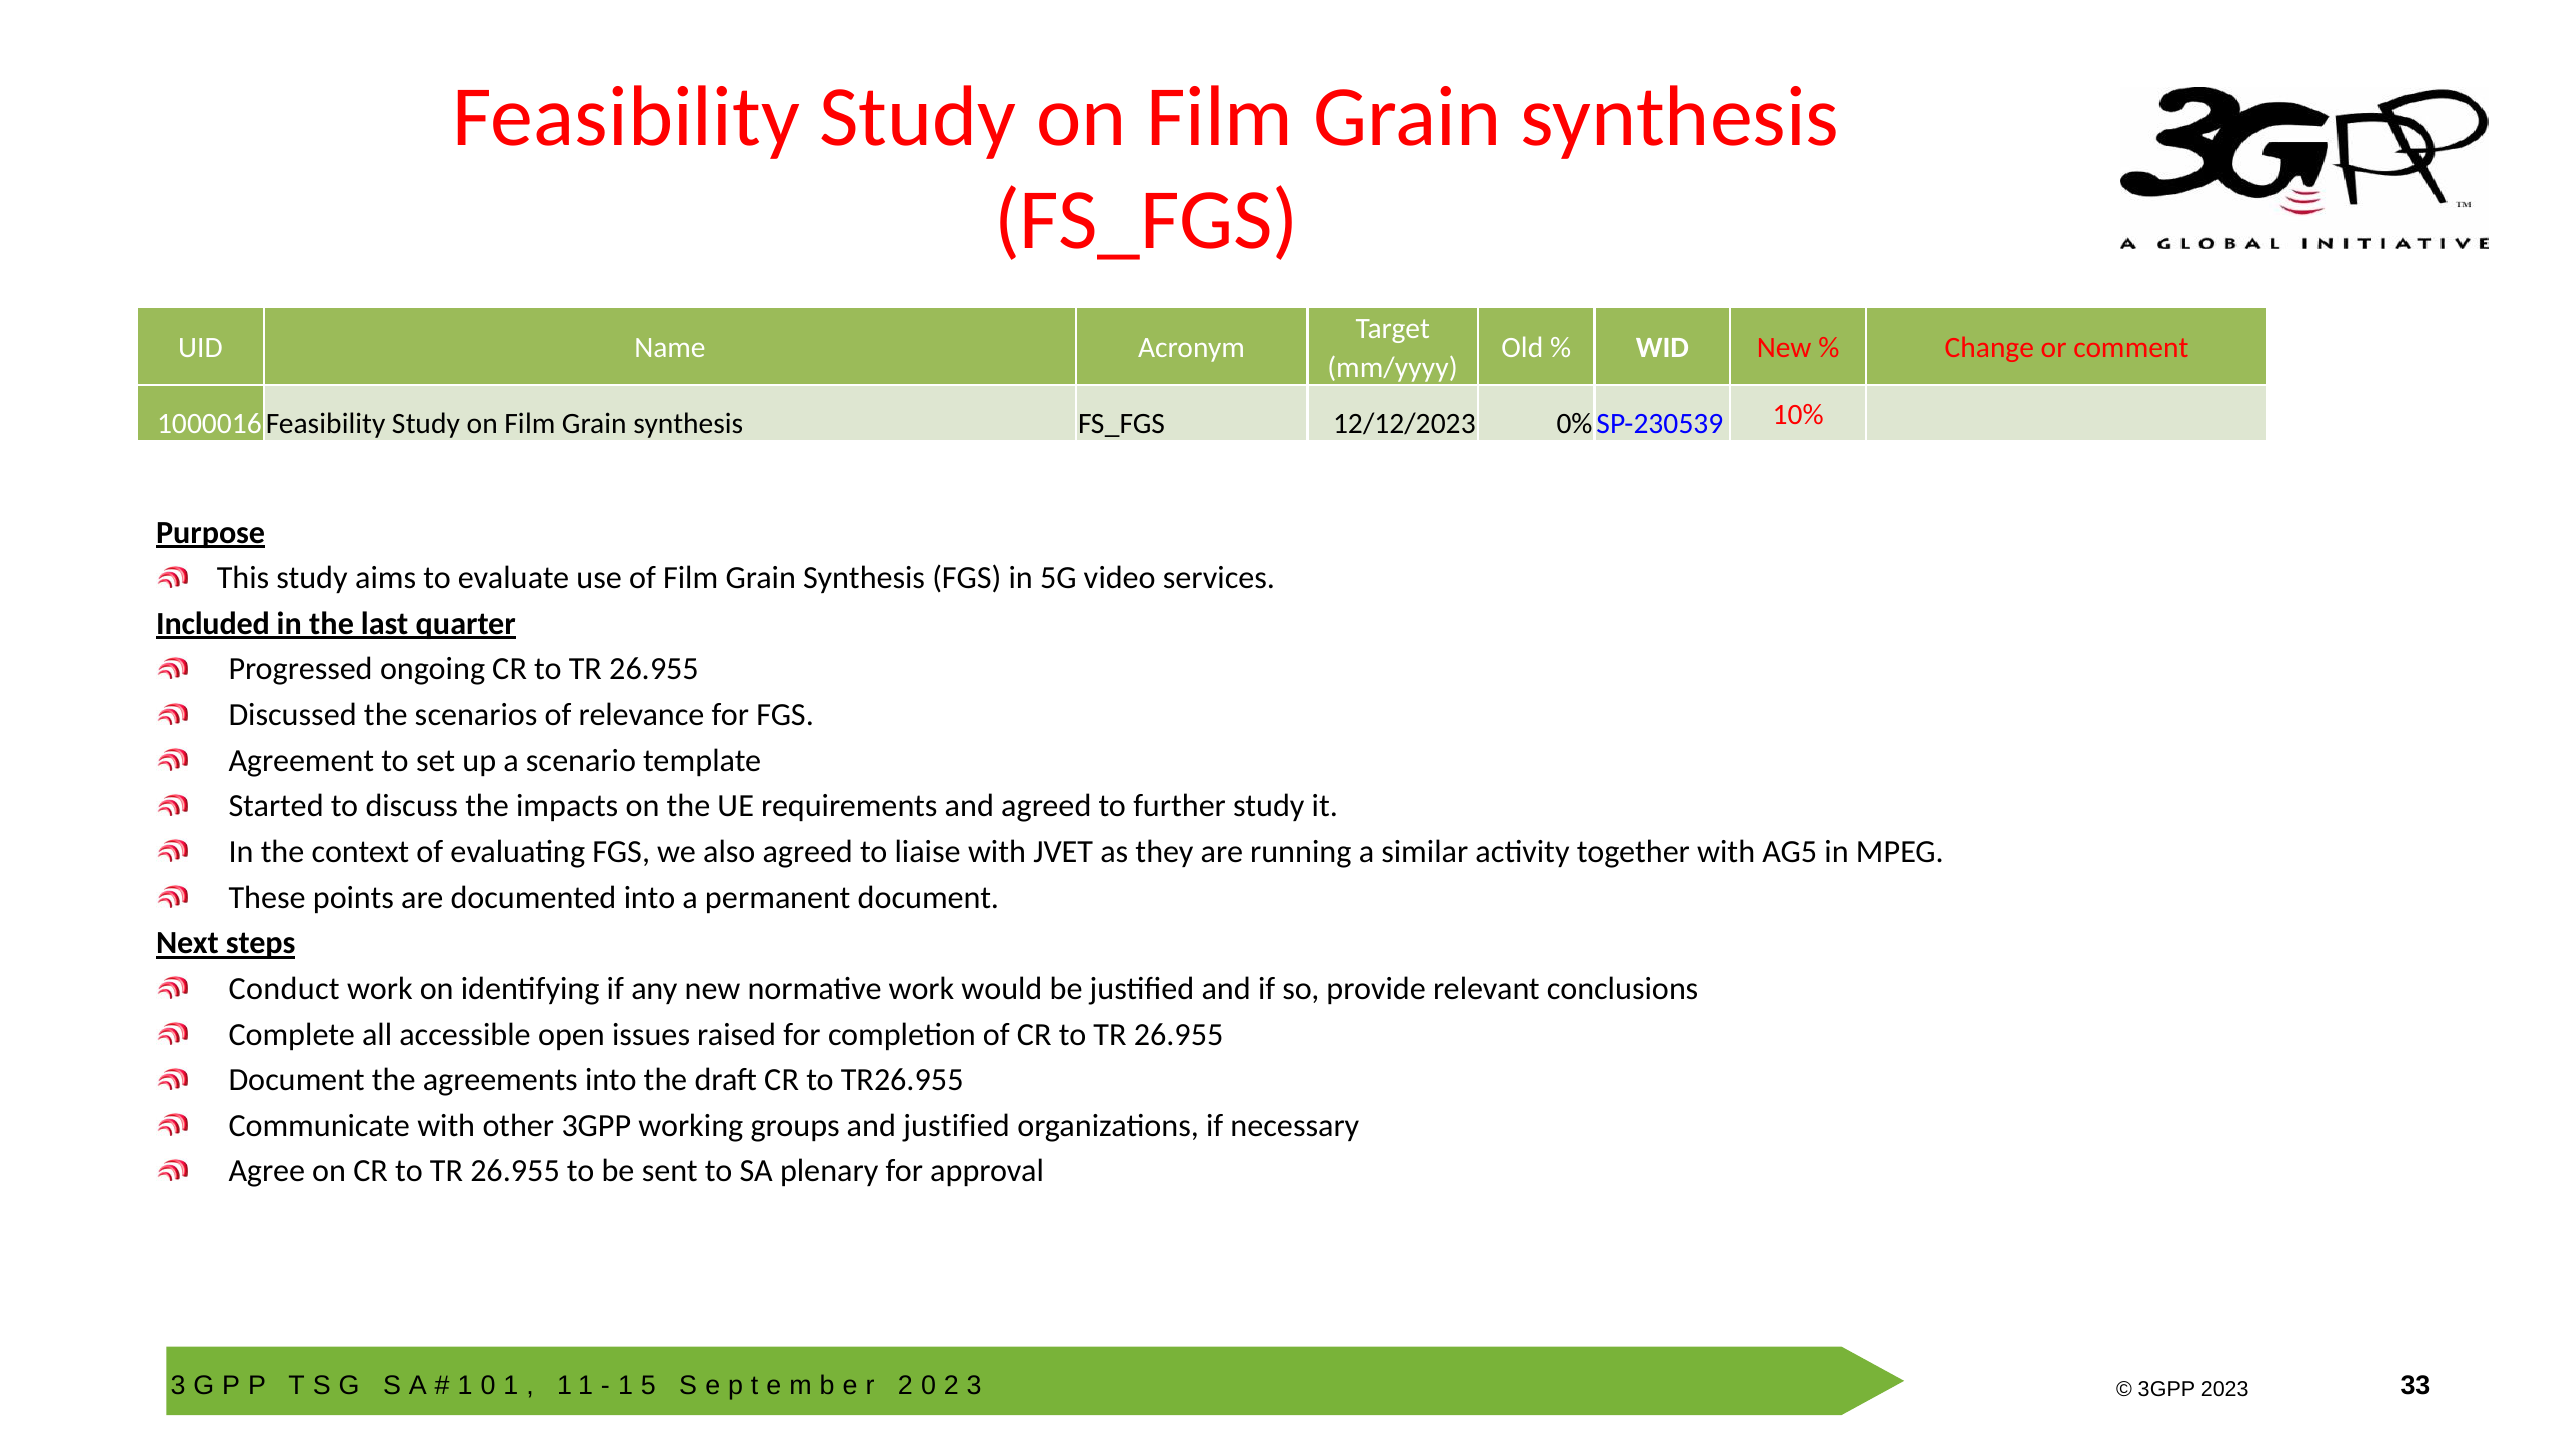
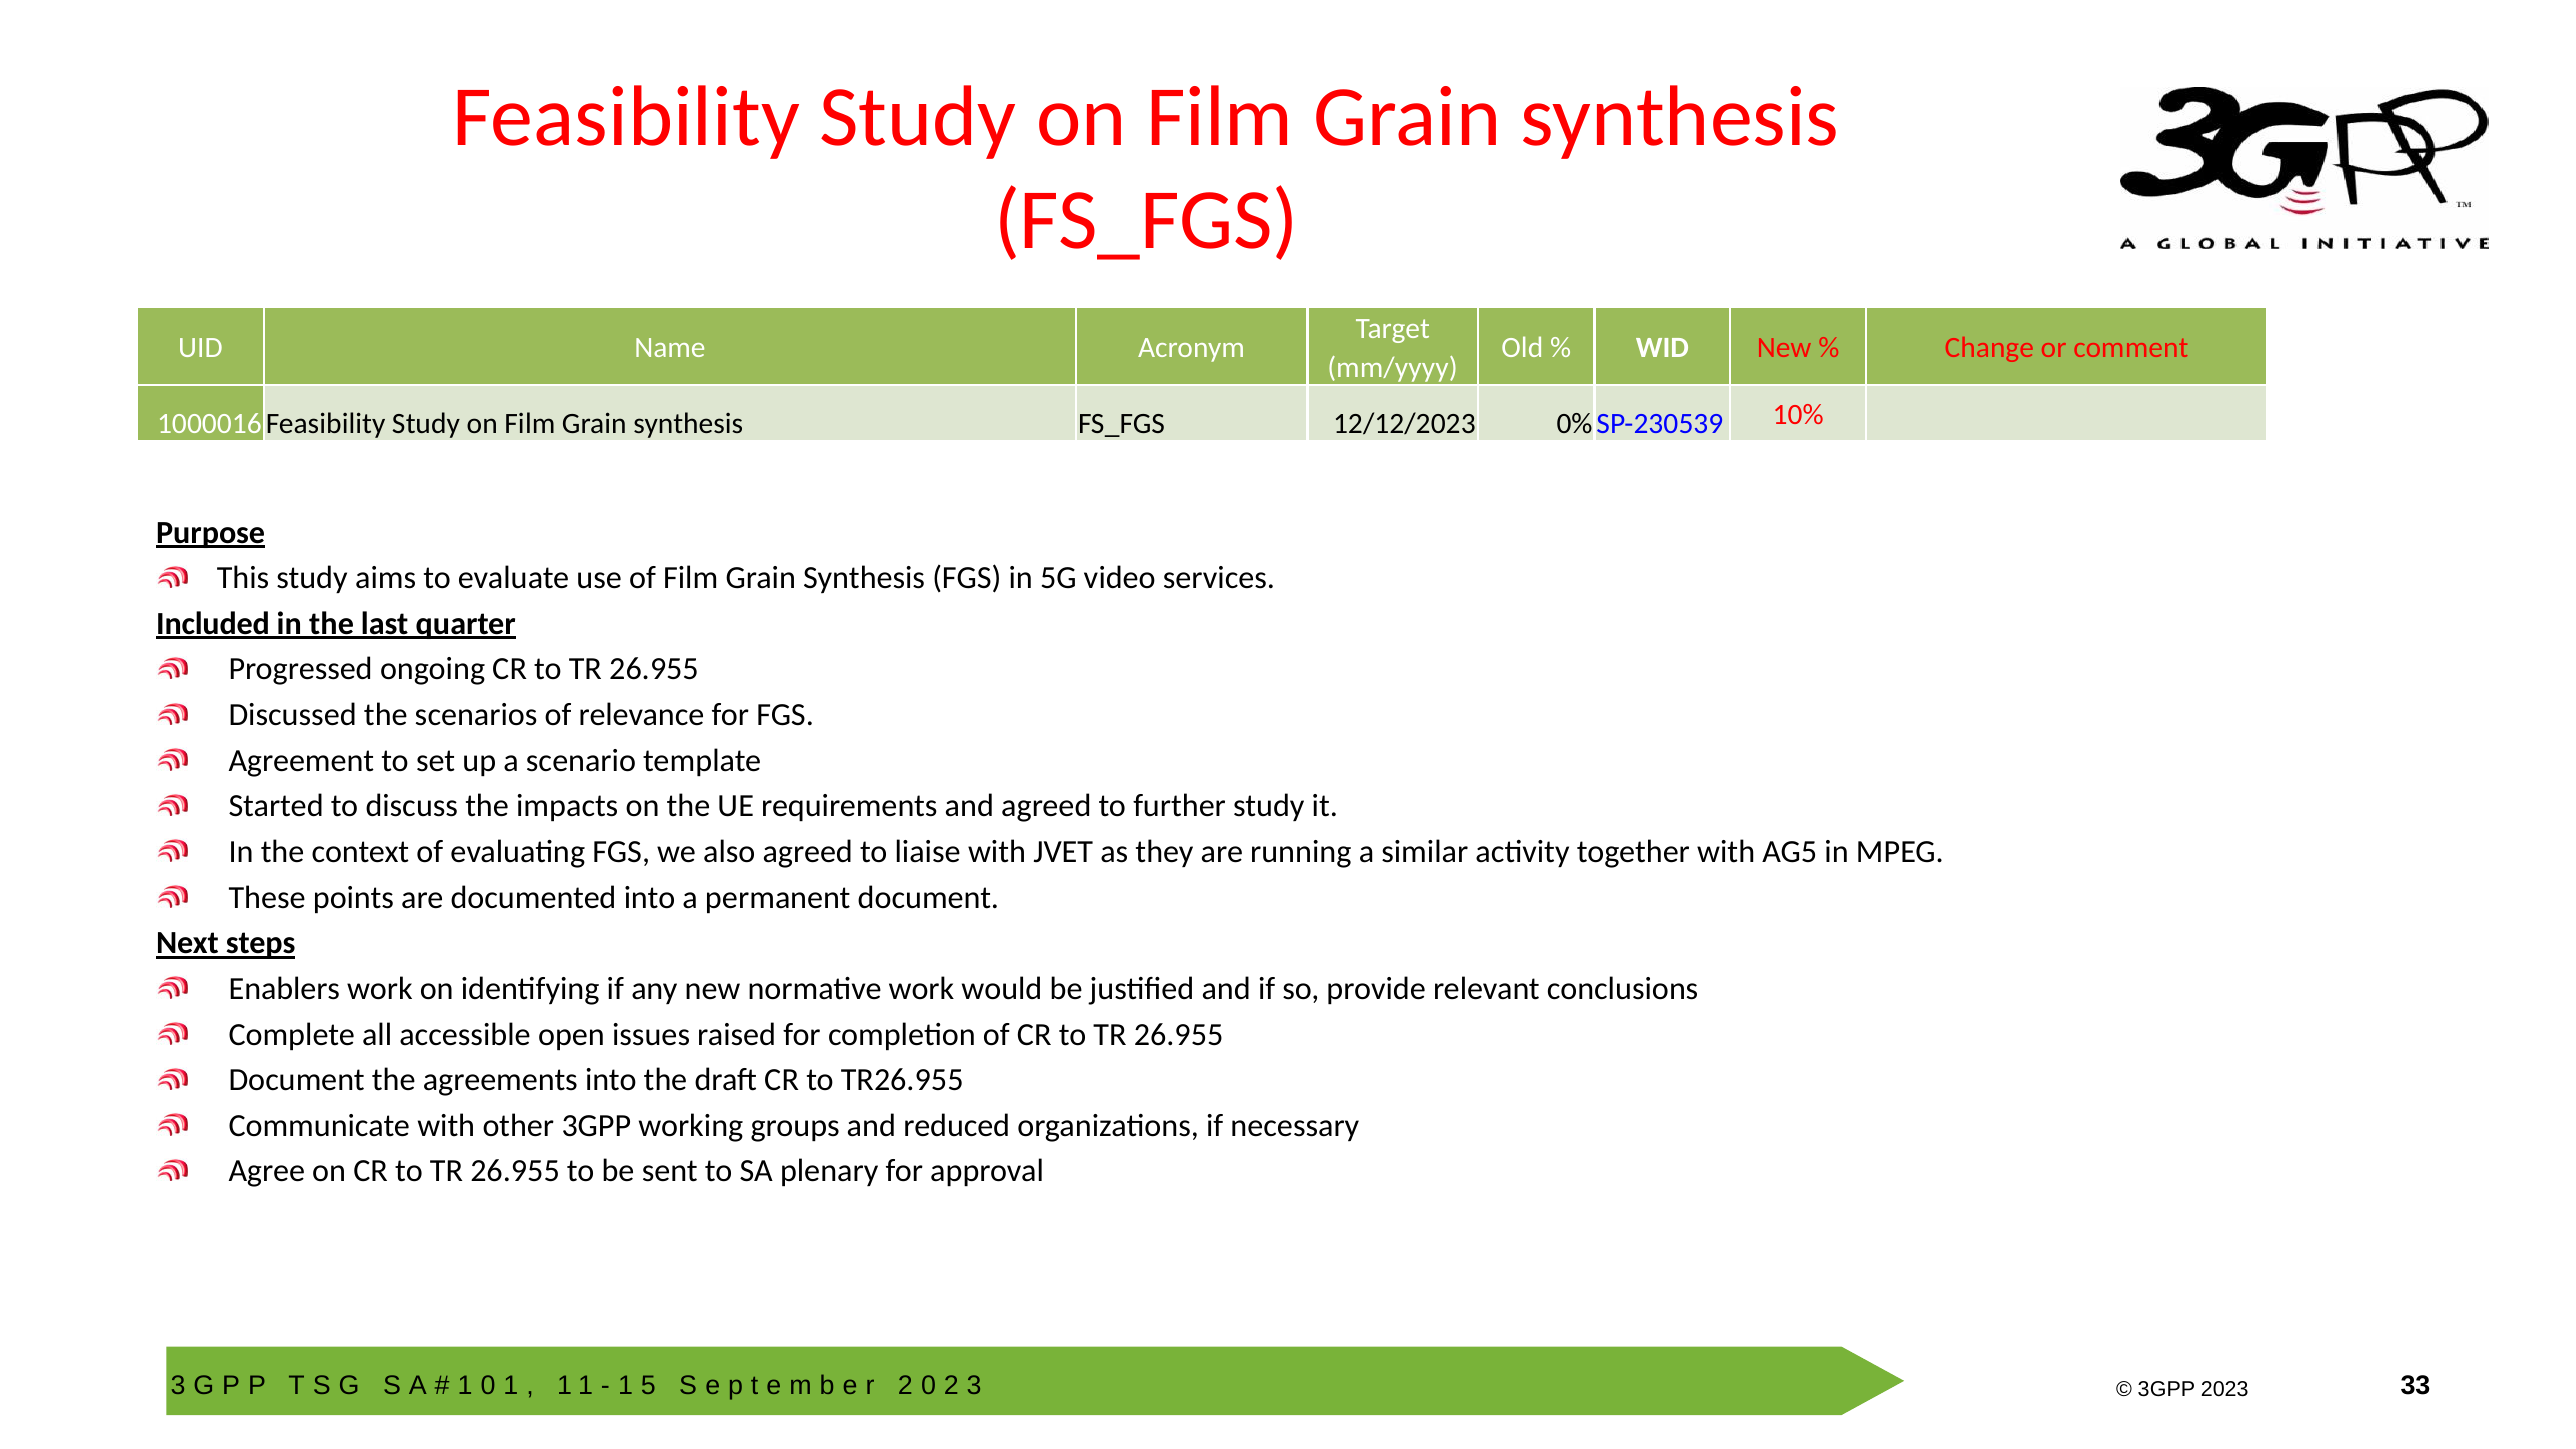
Conduct: Conduct -> Enablers
and justified: justified -> reduced
